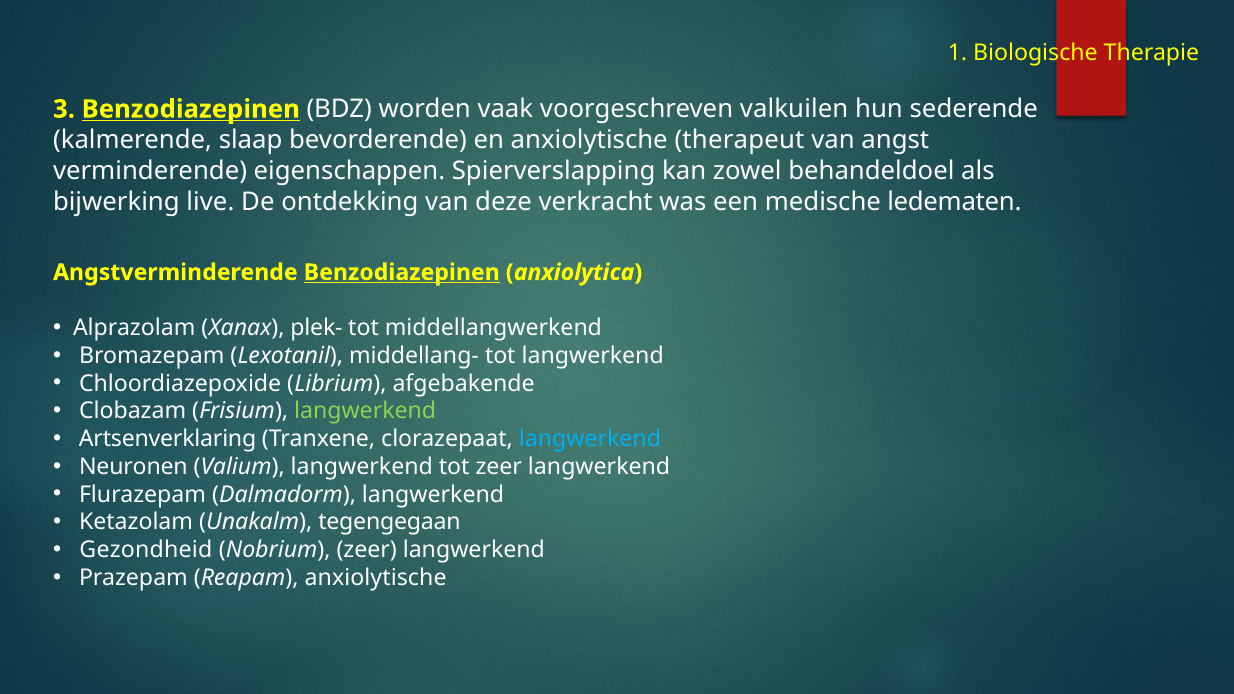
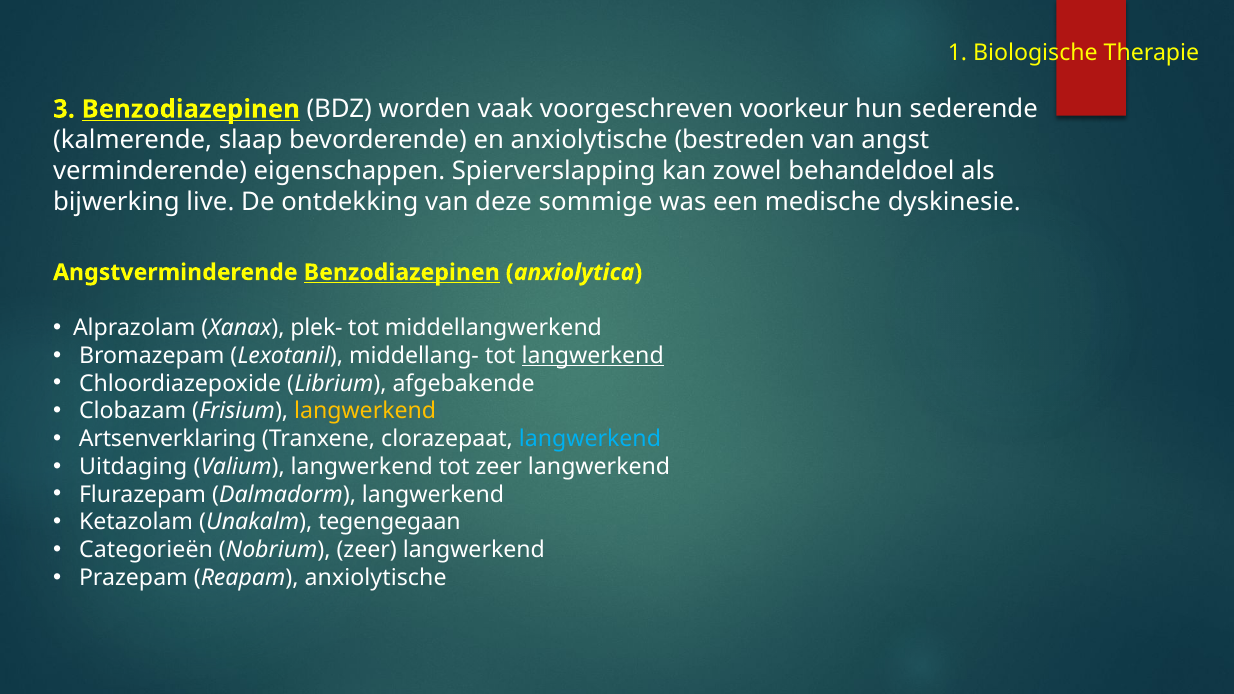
valkuilen: valkuilen -> voorkeur
therapeut: therapeut -> bestreden
verkracht: verkracht -> sommige
ledematen: ledematen -> dyskinesie
langwerkend at (593, 356) underline: none -> present
langwerkend at (365, 411) colour: light green -> yellow
Neuronen: Neuronen -> Uitdaging
Gezondheid: Gezondheid -> Categorieën
